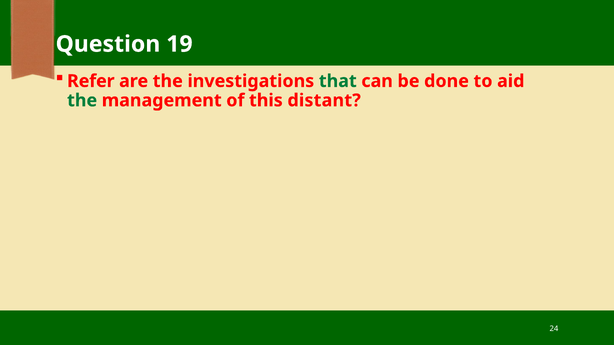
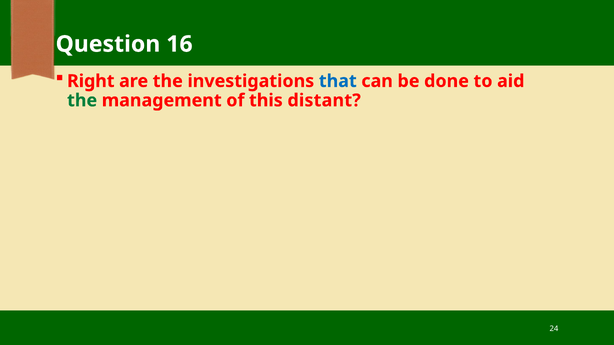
19: 19 -> 16
Refer: Refer -> Right
that colour: green -> blue
